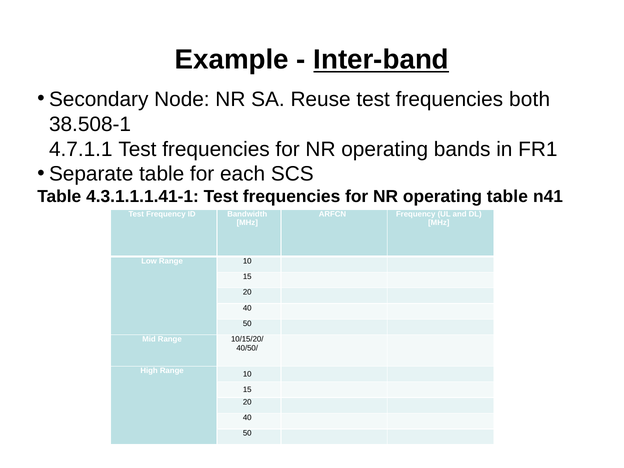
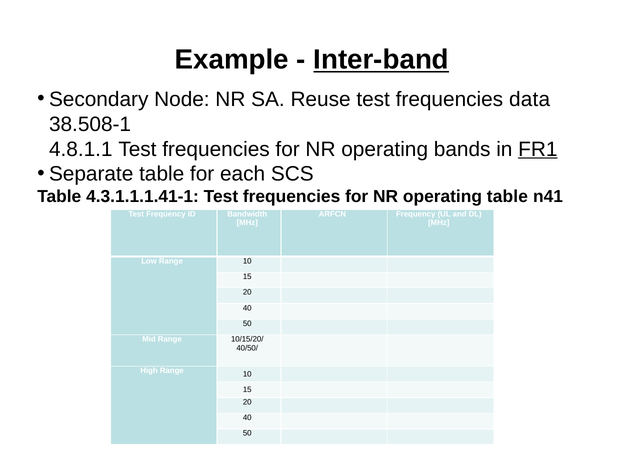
both: both -> data
4.7.1.1: 4.7.1.1 -> 4.8.1.1
FR1 underline: none -> present
